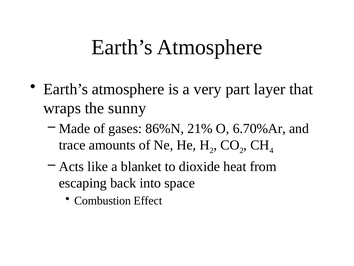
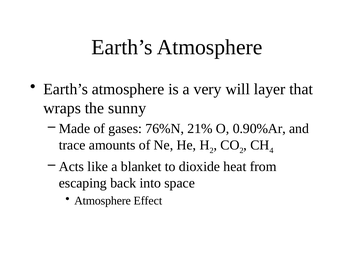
part: part -> will
86%N: 86%N -> 76%N
6.70%Ar: 6.70%Ar -> 0.90%Ar
Combustion at (103, 200): Combustion -> Atmosphere
